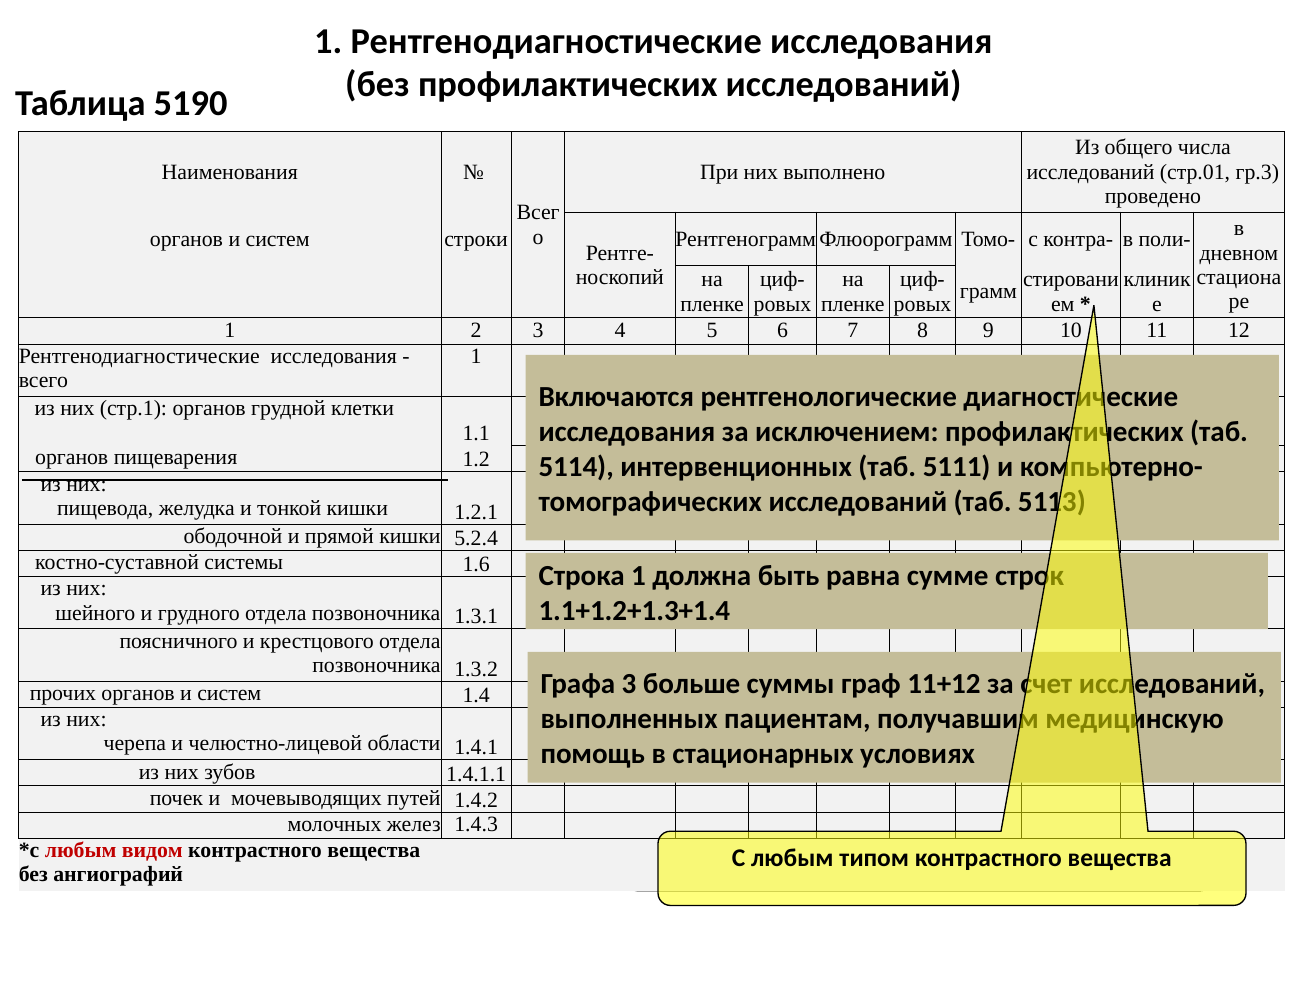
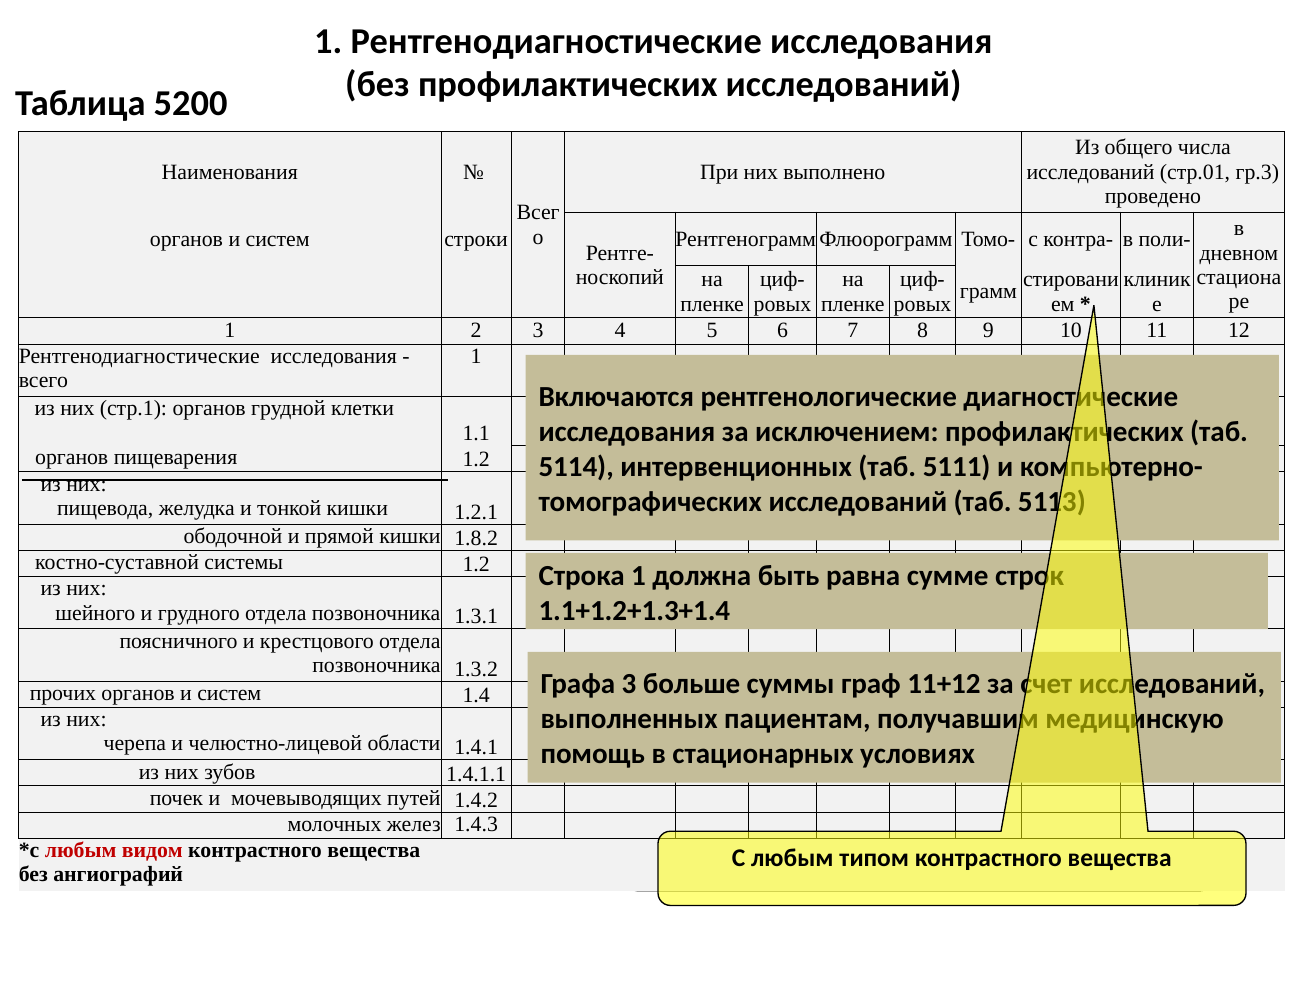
5190: 5190 -> 5200
5.2.4: 5.2.4 -> 1.8.2
системы 1.6: 1.6 -> 1.2
